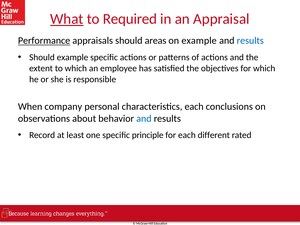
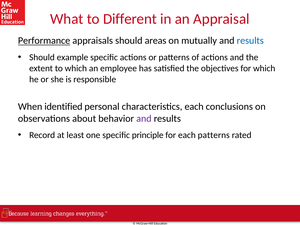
What underline: present -> none
Required: Required -> Different
on example: example -> mutually
company: company -> identified
and at (144, 118) colour: blue -> purple
each different: different -> patterns
